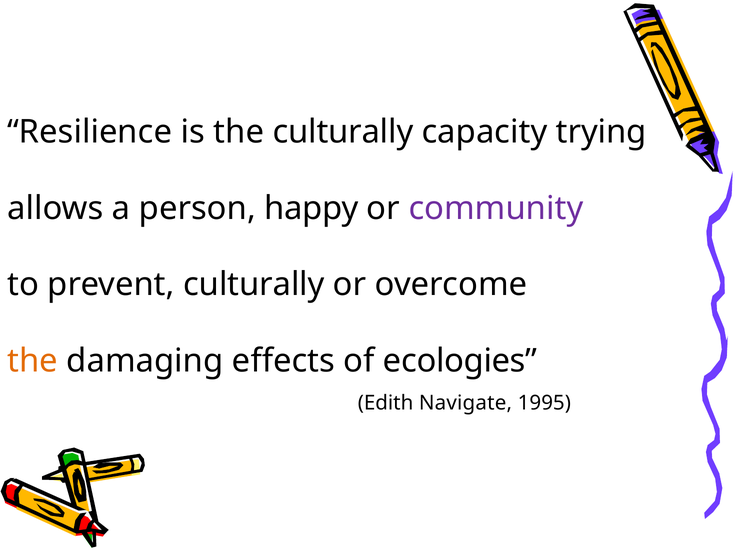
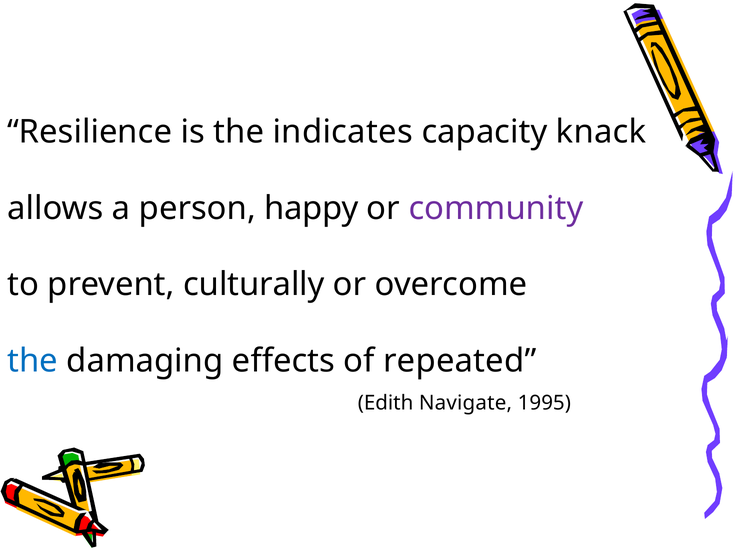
the culturally: culturally -> indicates
trying: trying -> knack
the at (33, 361) colour: orange -> blue
ecologies: ecologies -> repeated
